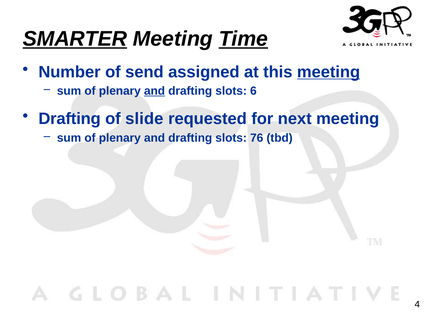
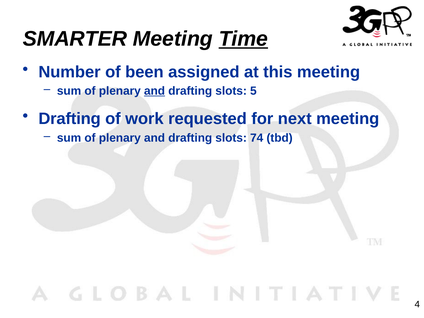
SMARTER underline: present -> none
send: send -> been
meeting at (329, 72) underline: present -> none
6: 6 -> 5
slide: slide -> work
76: 76 -> 74
